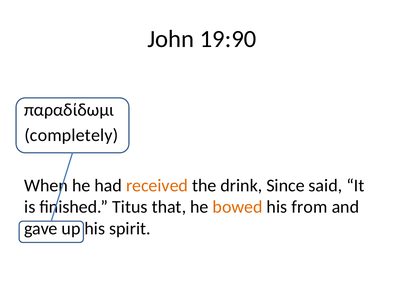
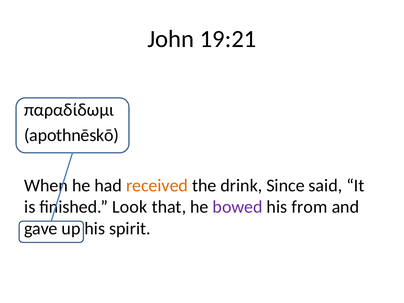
19:90: 19:90 -> 19:21
completely: completely -> apothnēskō
Titus: Titus -> Look
bowed colour: orange -> purple
